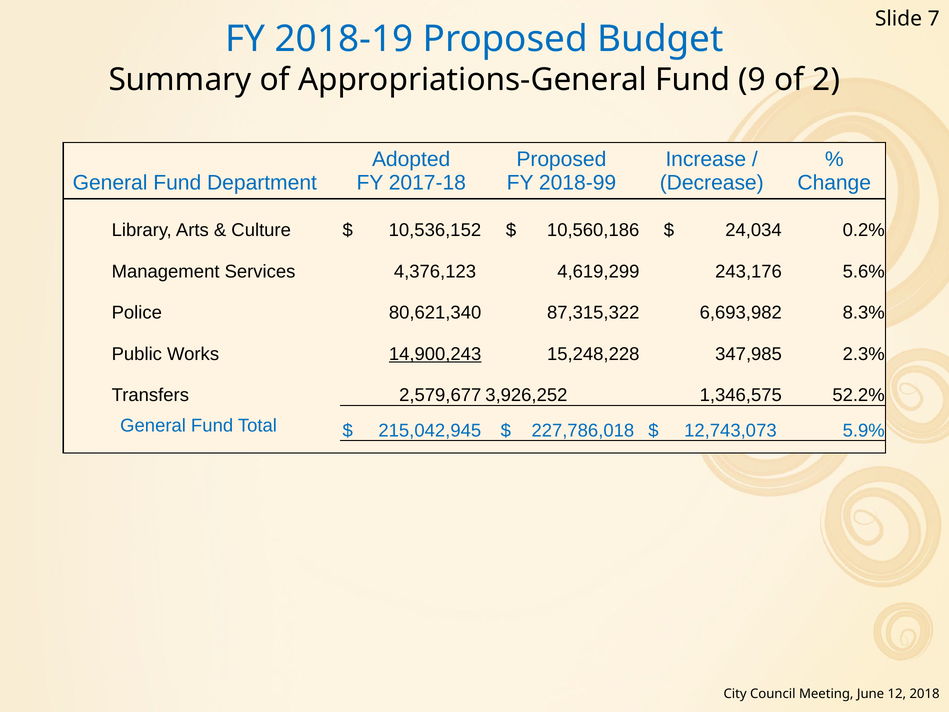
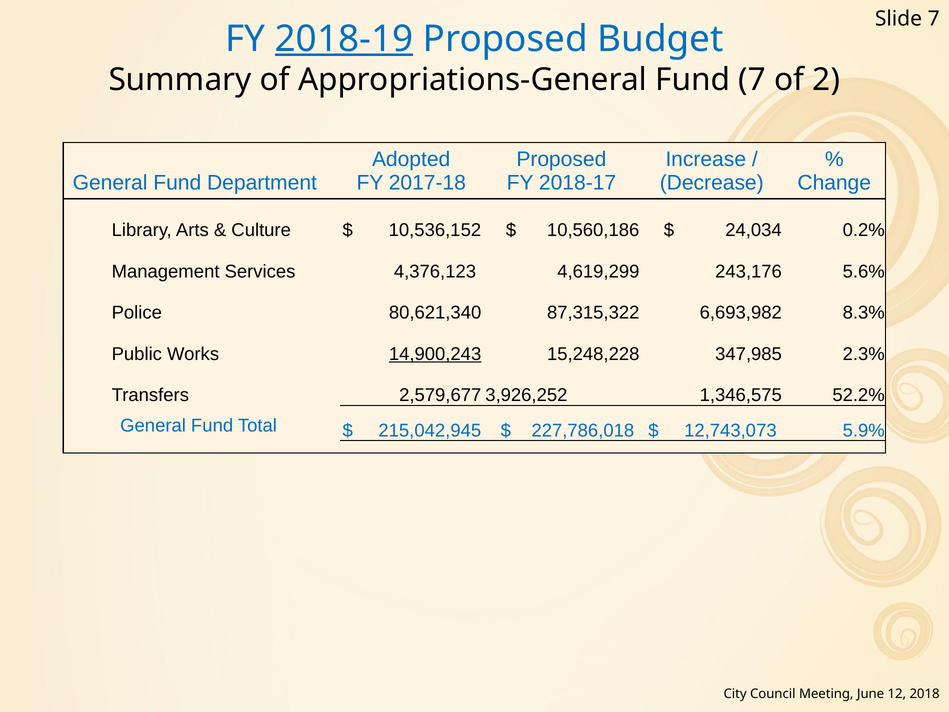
2018-19 underline: none -> present
Fund 9: 9 -> 7
2018-99: 2018-99 -> 2018-17
